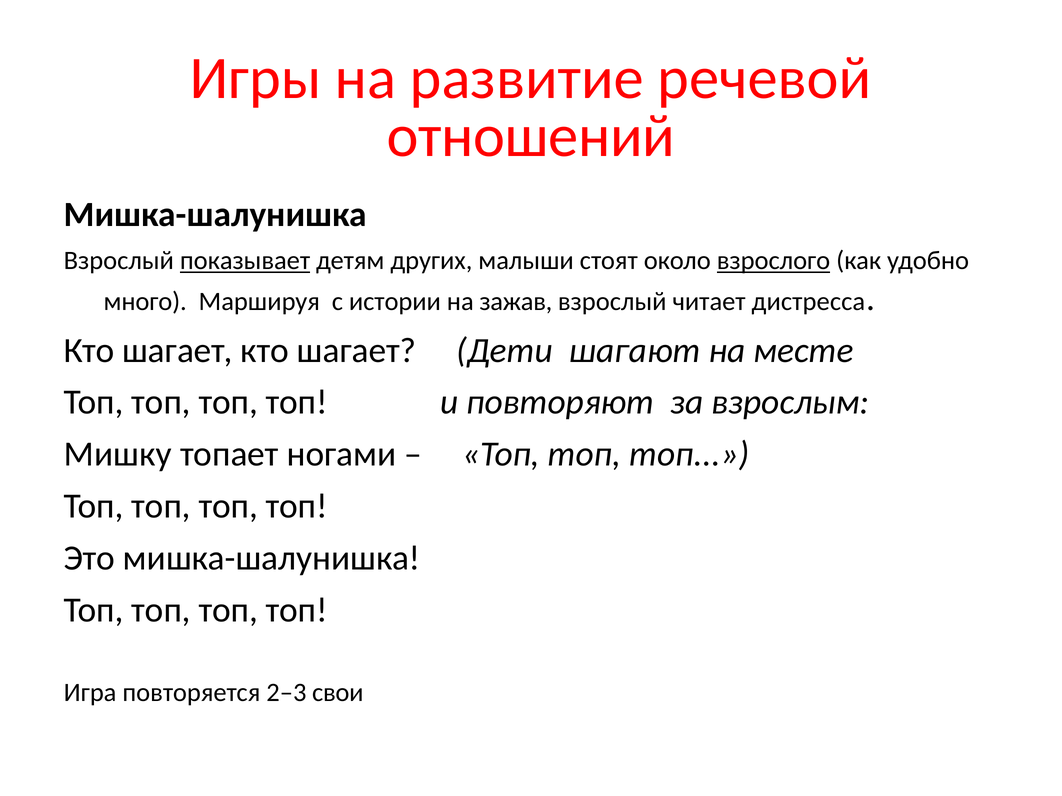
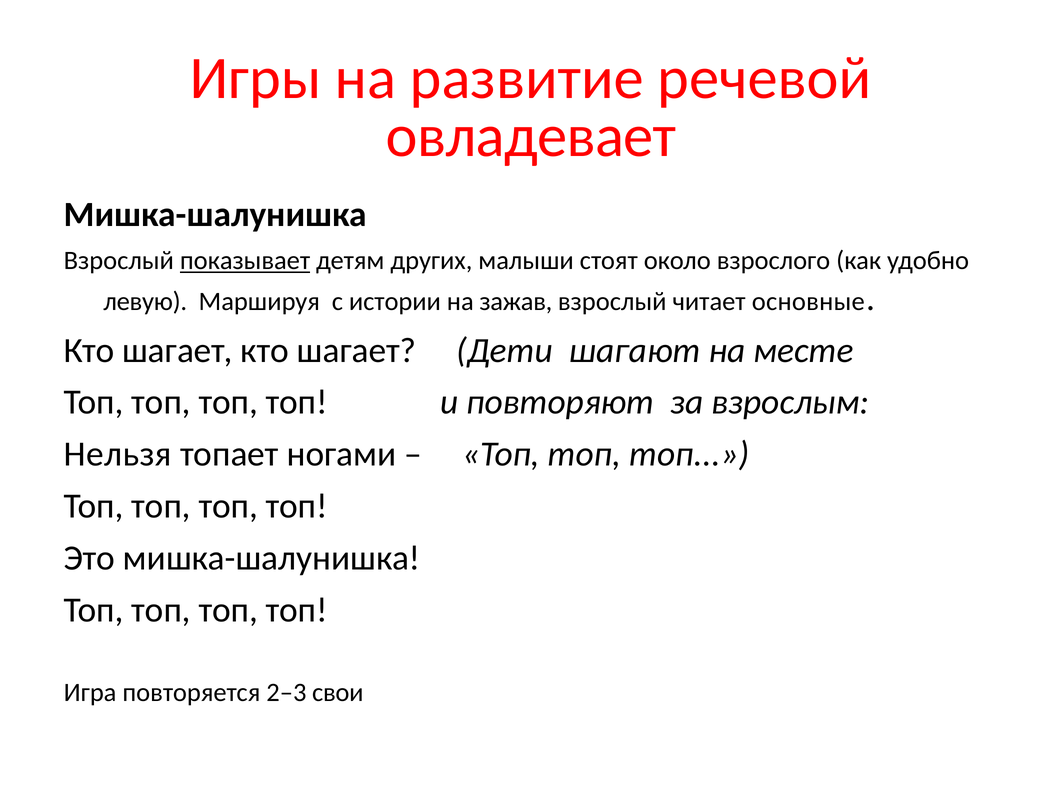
отношений: отношений -> овладевает
взрослого underline: present -> none
много: много -> левую
дистресса: дистресса -> основные
Мишку: Мишку -> Нельзя
